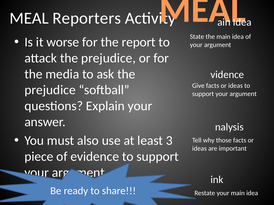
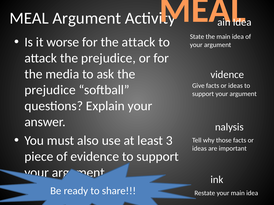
MEAL Reporters: Reporters -> Argument
the report: report -> attack
